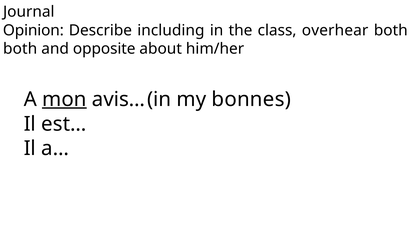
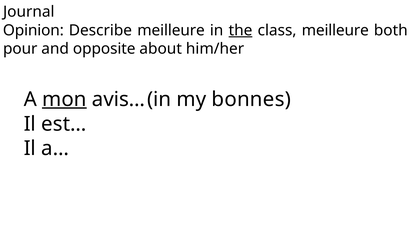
Describe including: including -> meilleure
the underline: none -> present
class overhear: overhear -> meilleure
both at (20, 49): both -> pour
